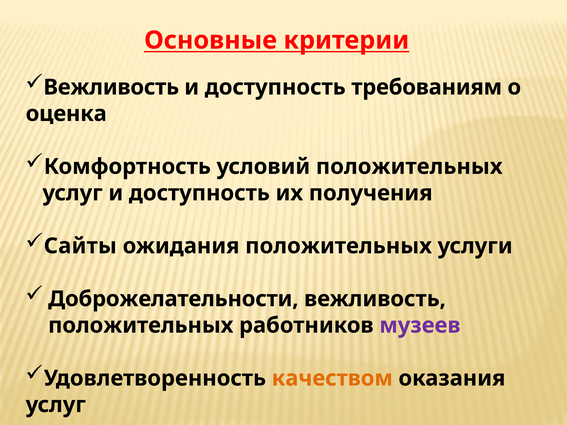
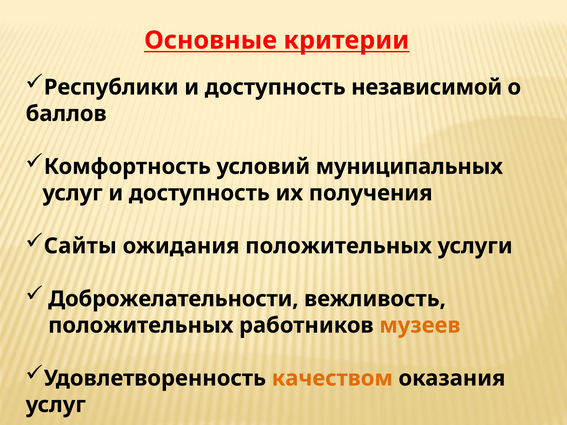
Вежливость at (111, 87): Вежливость -> Республики
требованиям: требованиям -> независимой
оценка: оценка -> баллов
условий положительных: положительных -> муниципальных
музеев colour: purple -> orange
